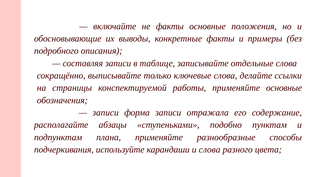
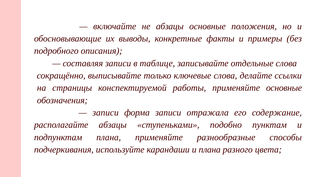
не факты: факты -> абзацы
и слова: слова -> плана
